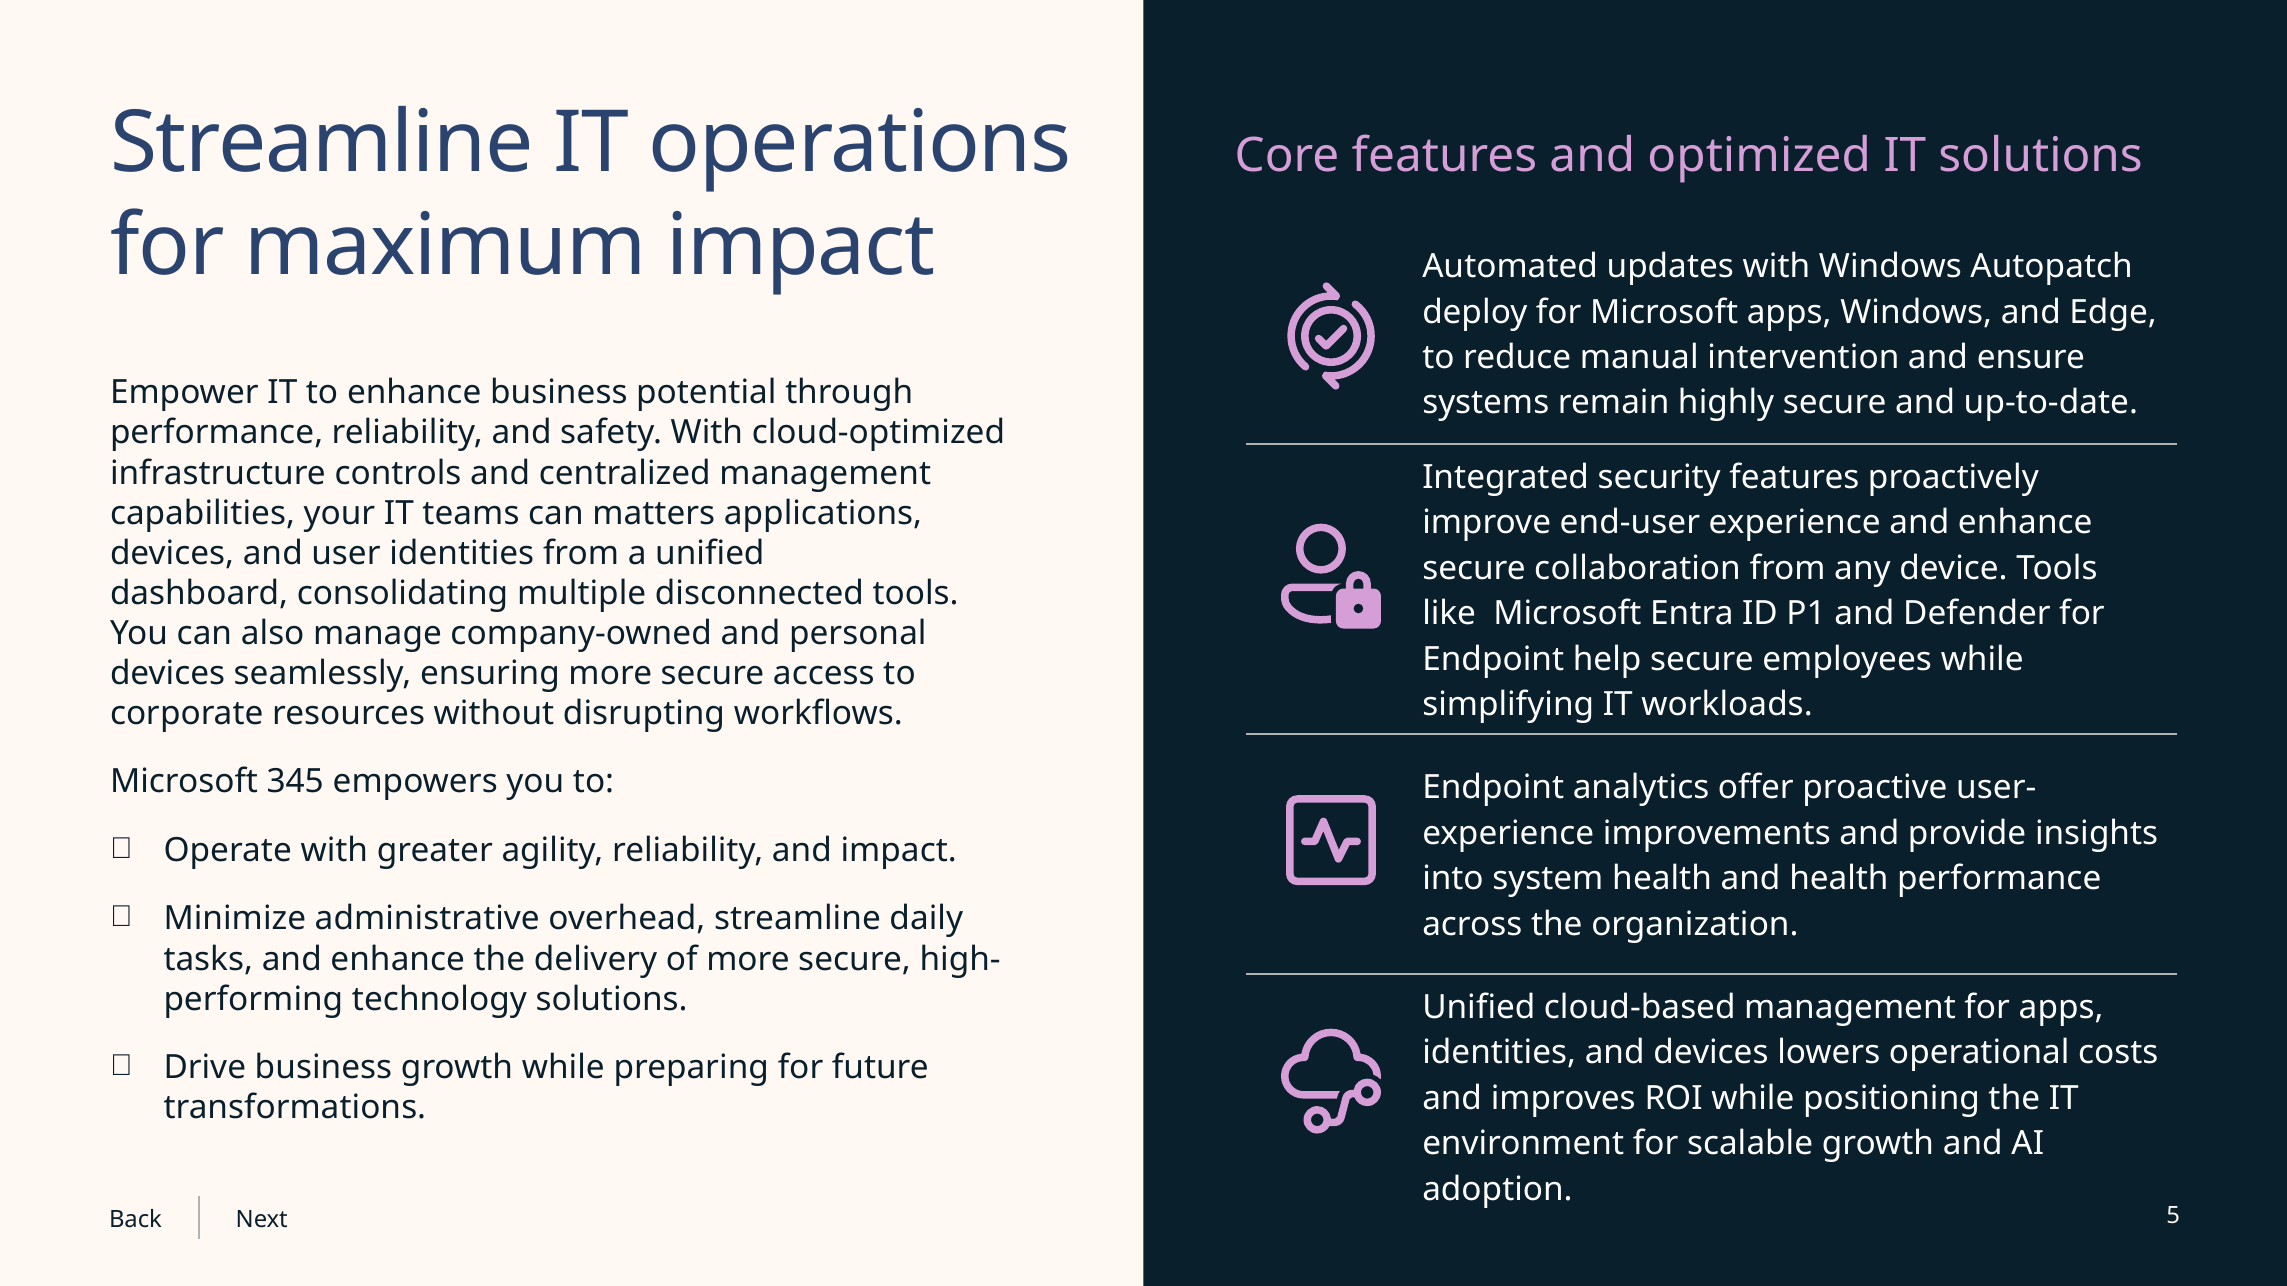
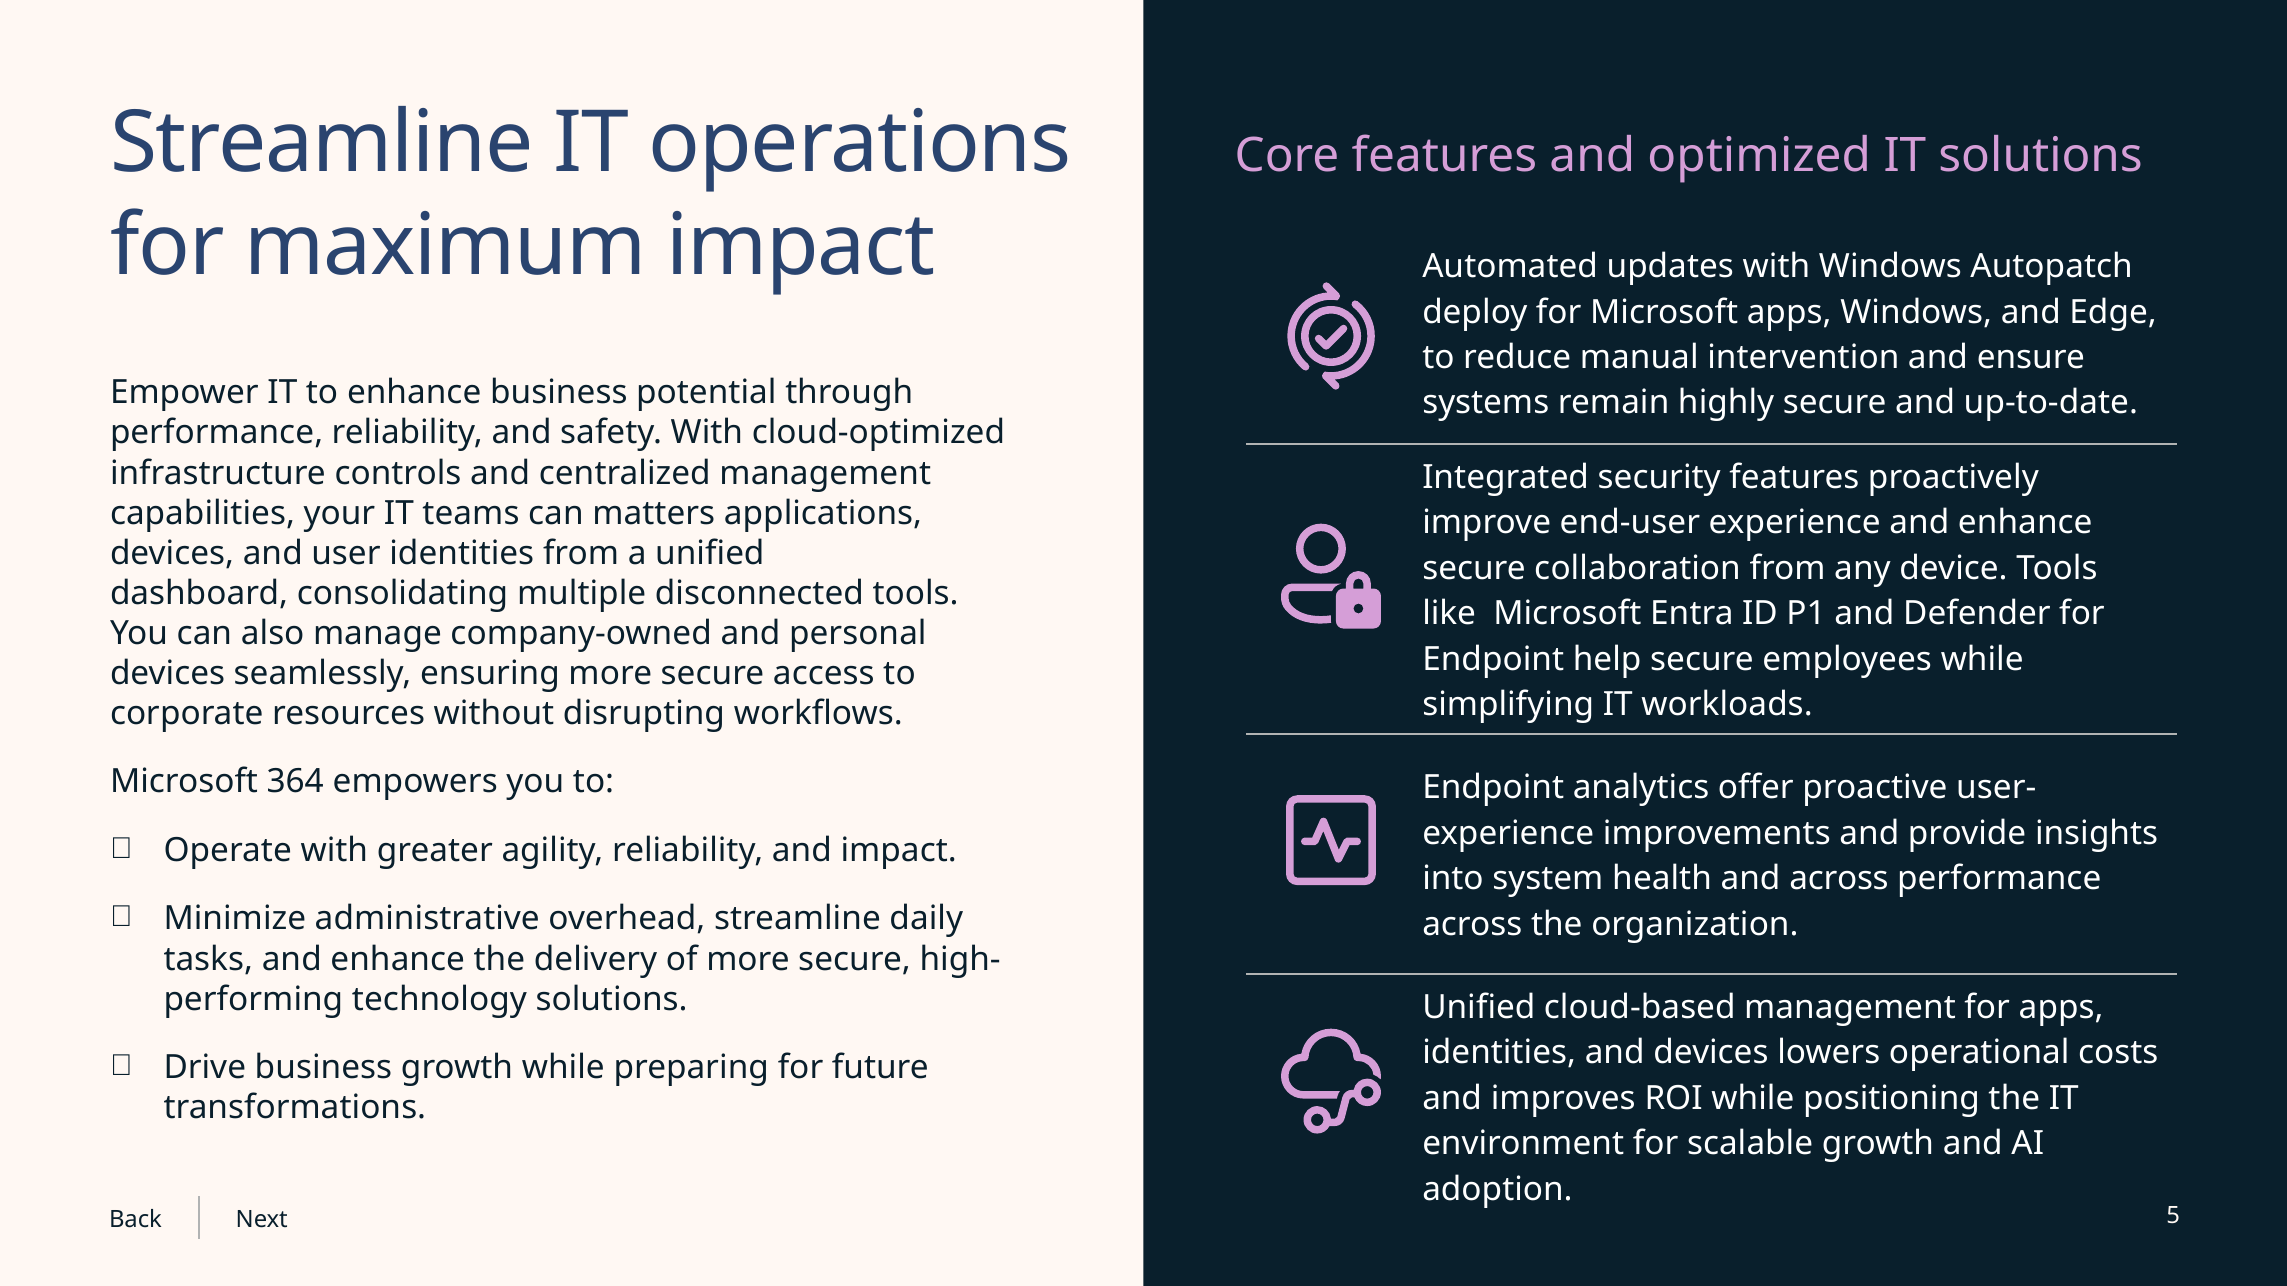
345: 345 -> 364
and health: health -> across
